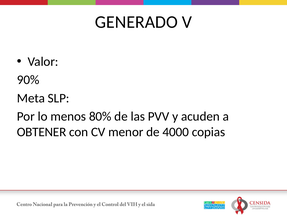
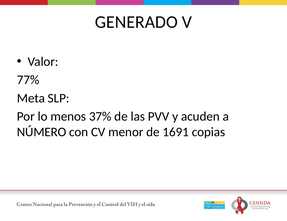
90%: 90% -> 77%
80%: 80% -> 37%
OBTENER: OBTENER -> NÚMERO
4000: 4000 -> 1691
